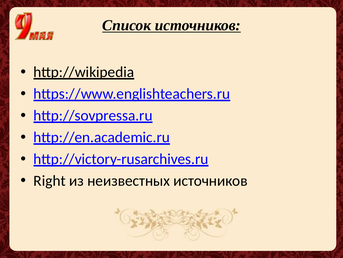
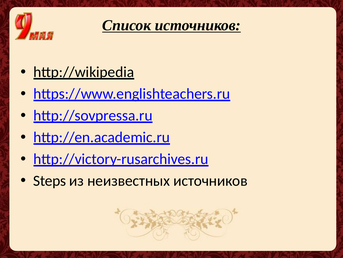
Right: Right -> Steps
